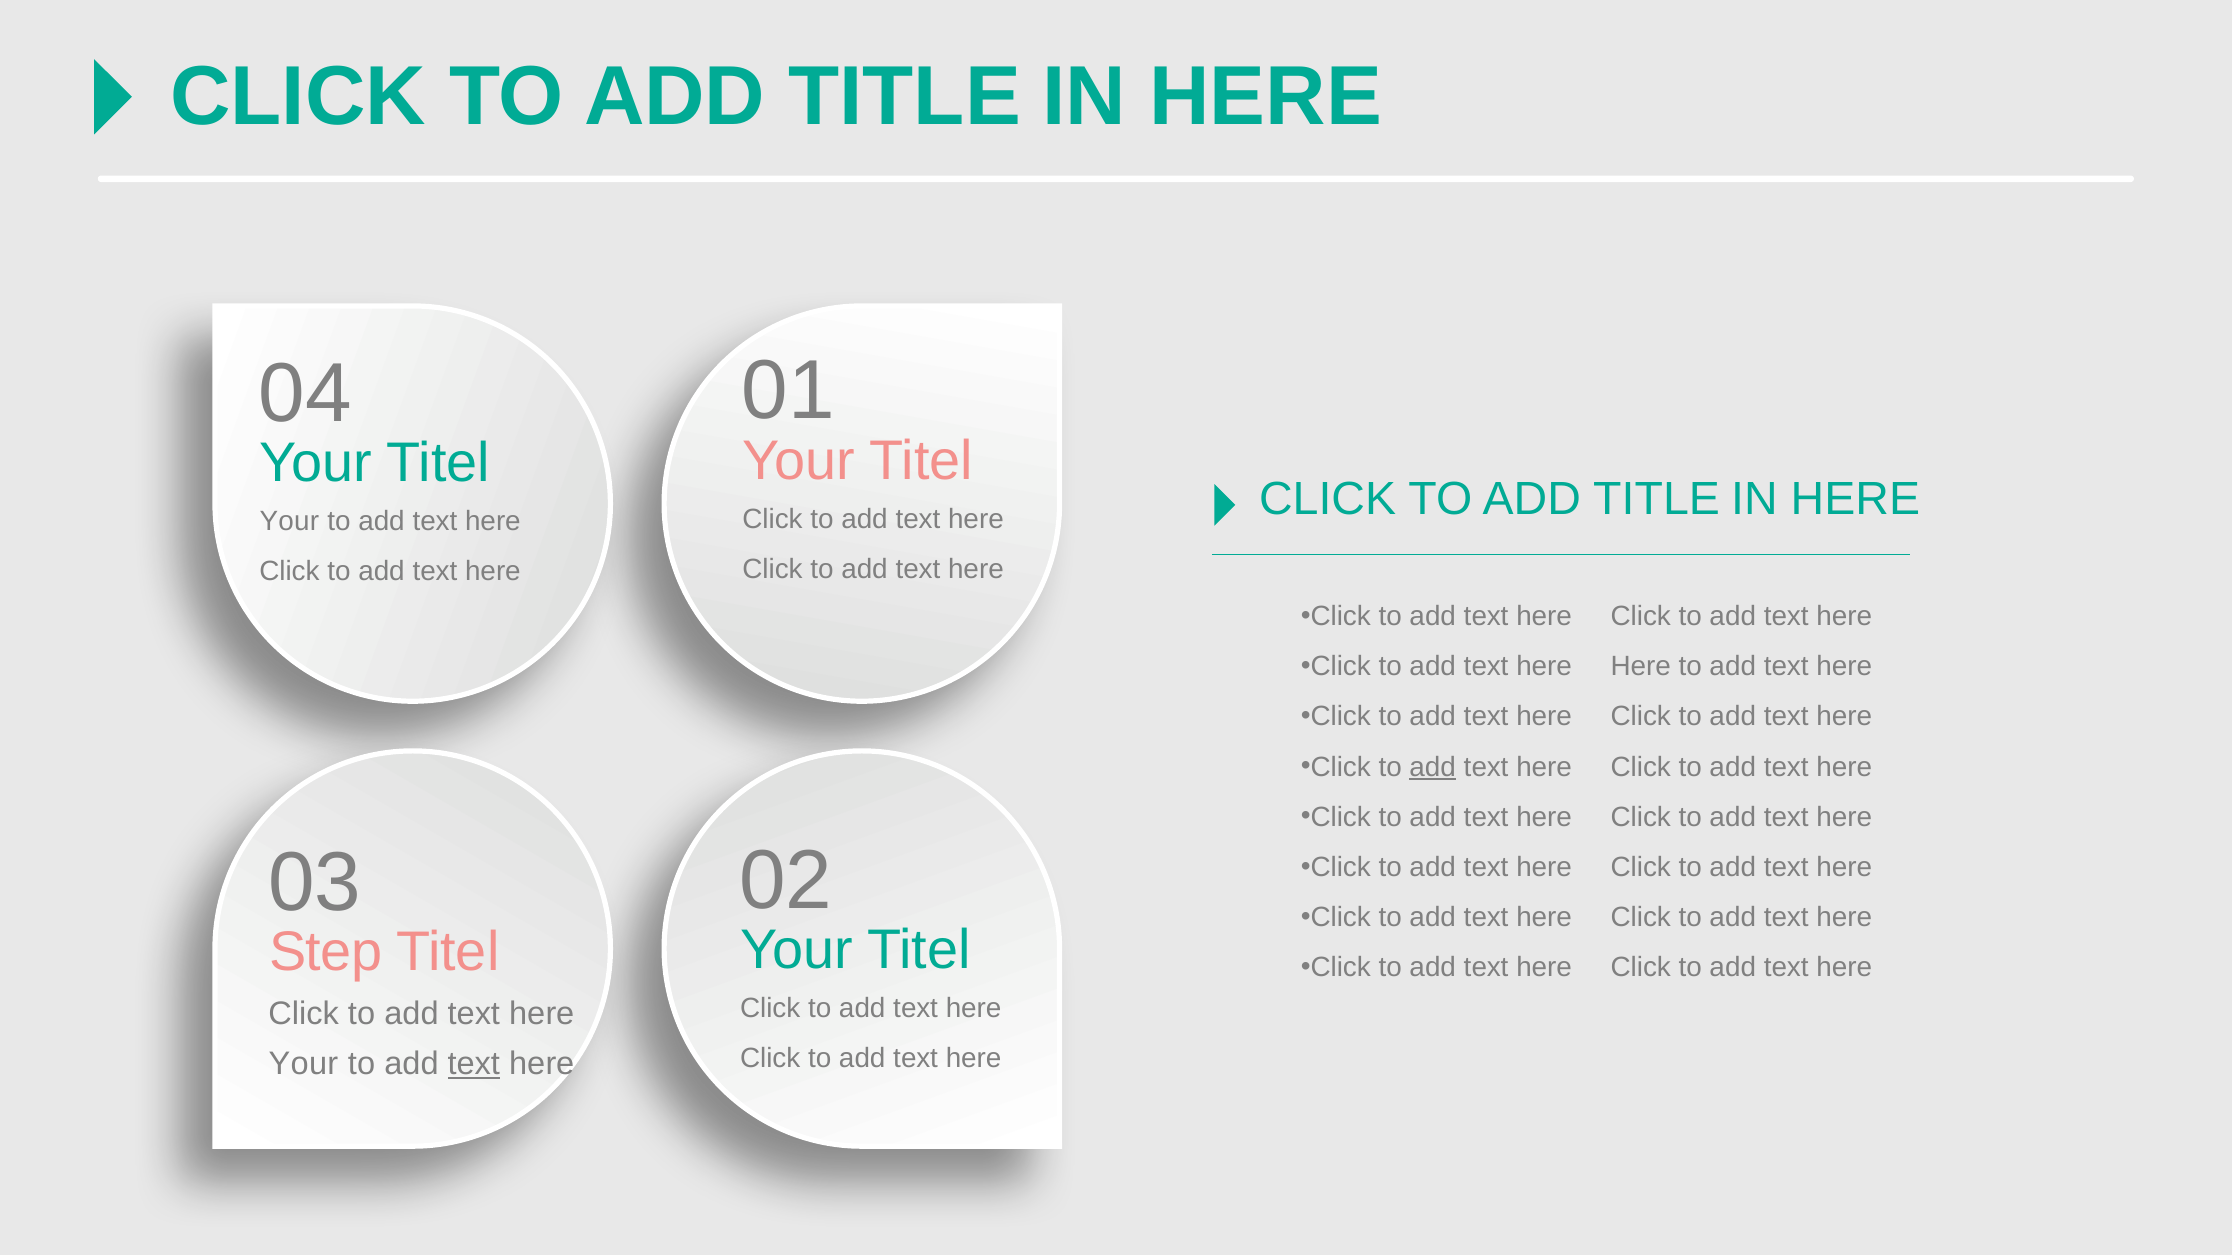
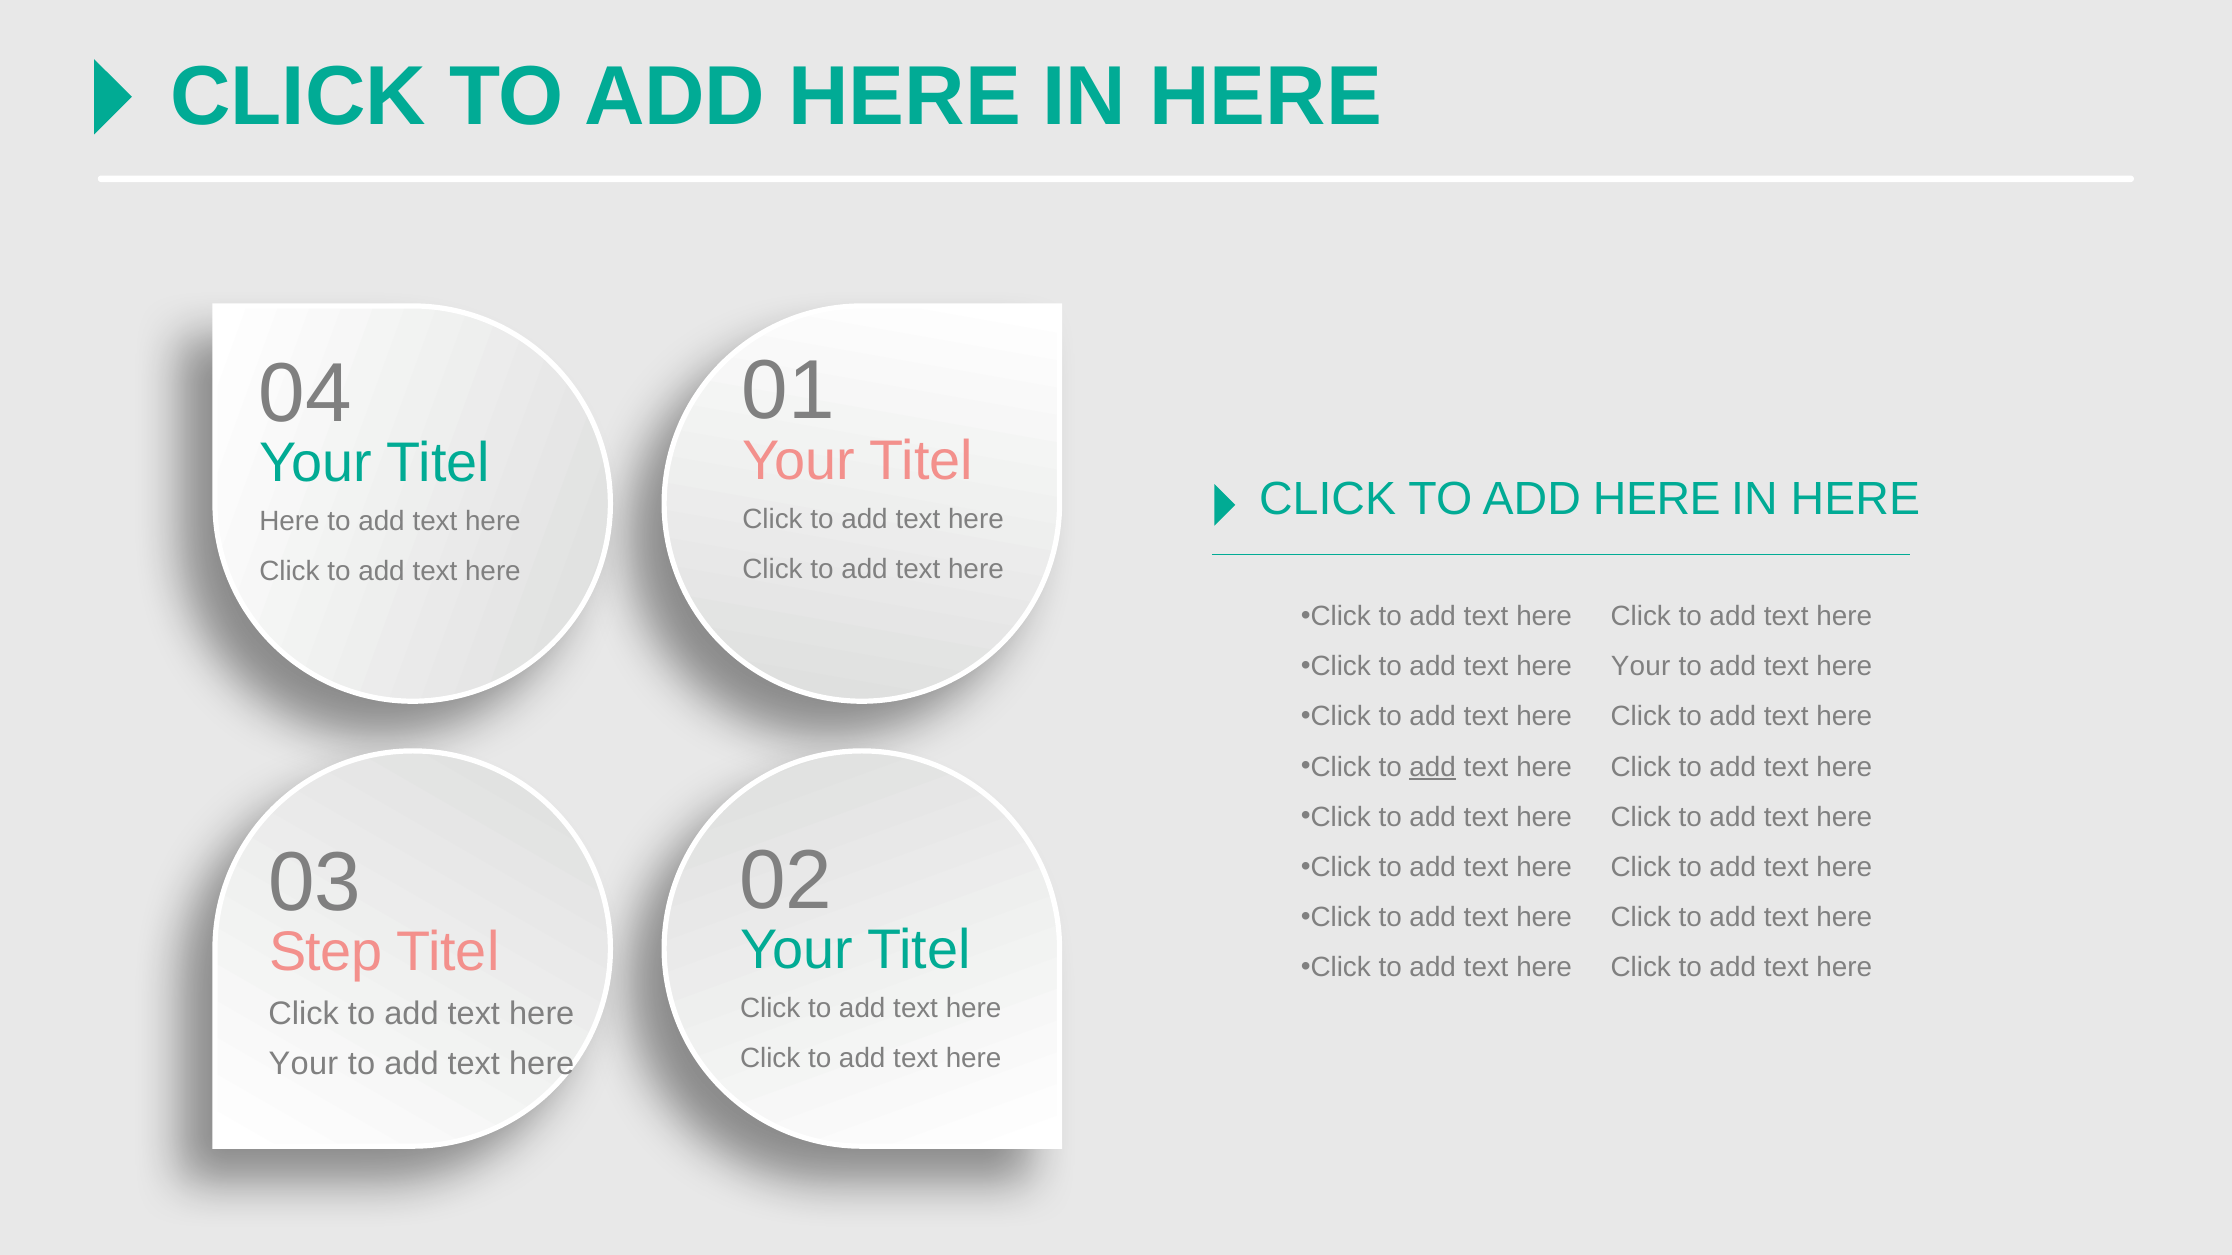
TITLE at (905, 97): TITLE -> HERE
TITLE at (1657, 500): TITLE -> HERE
Your at (289, 522): Your -> Here
Here at (1641, 667): Here -> Your
text at (474, 1064) underline: present -> none
